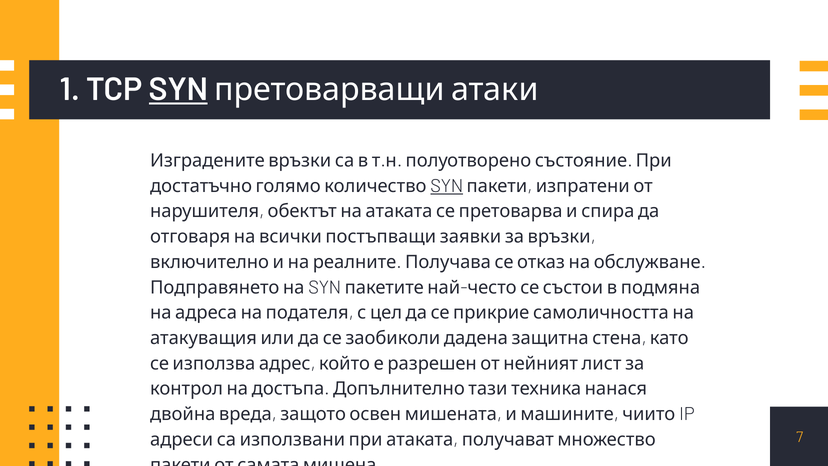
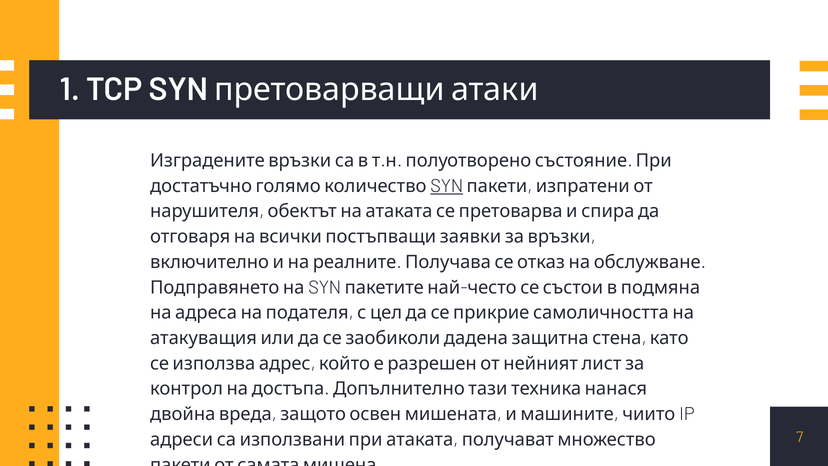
SYN at (178, 90) underline: present -> none
